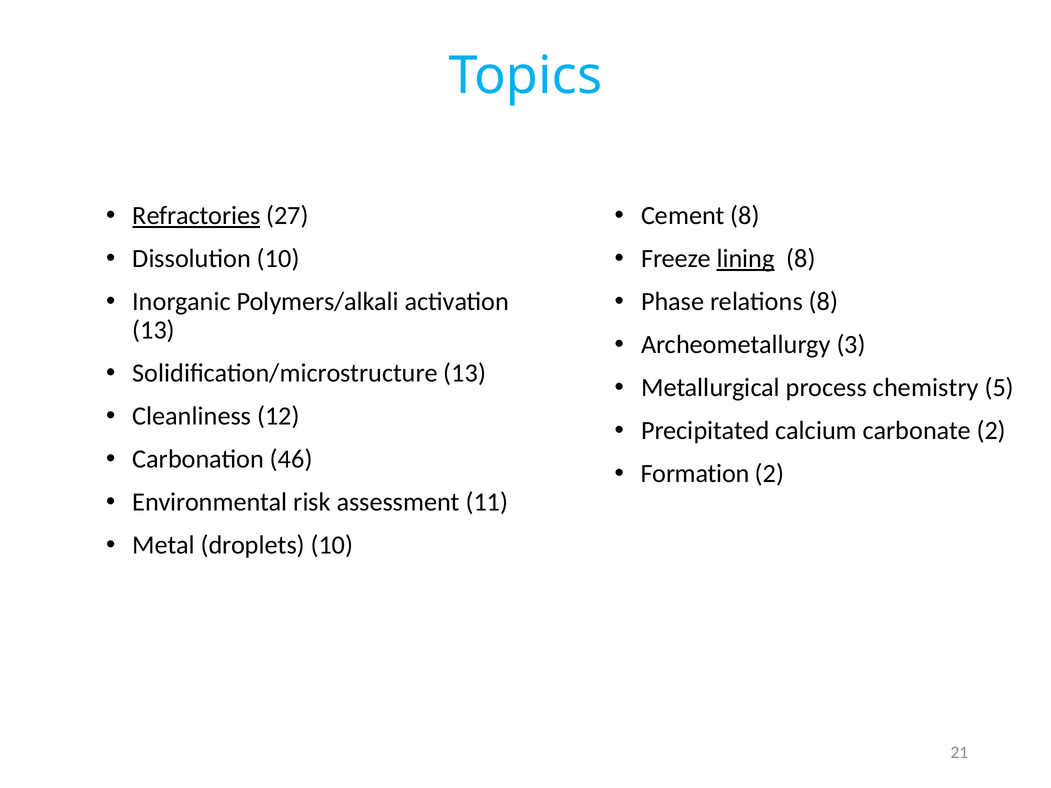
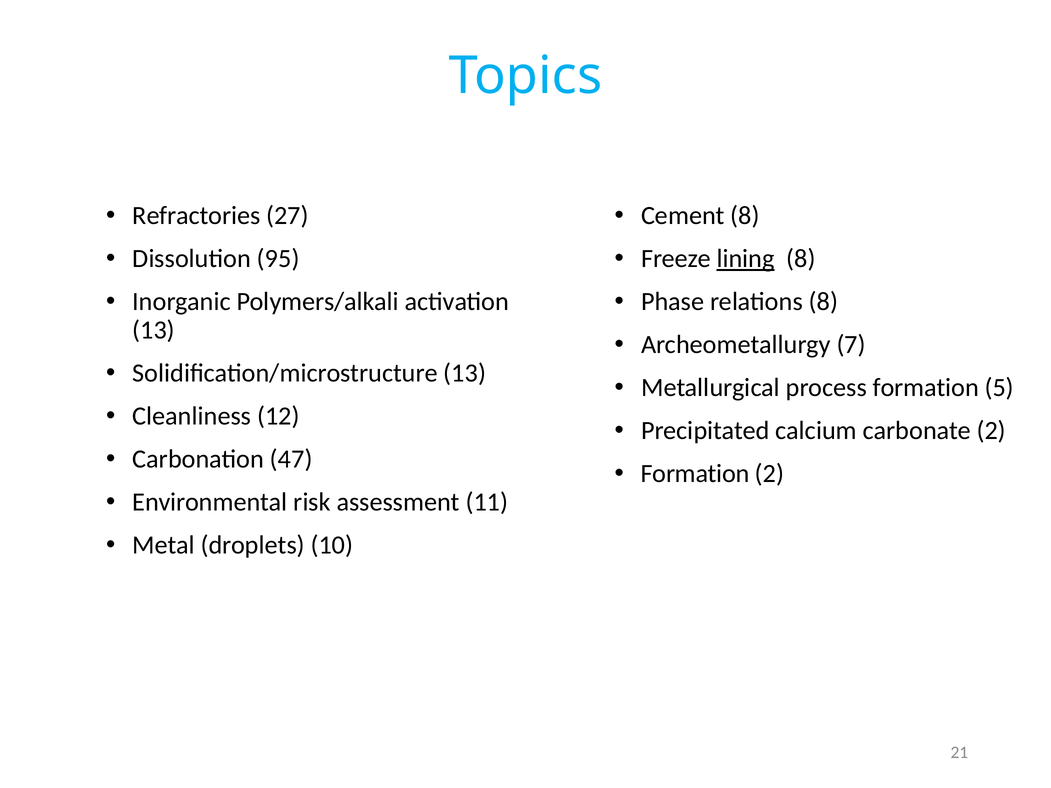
Refractories underline: present -> none
Dissolution 10: 10 -> 95
3: 3 -> 7
process chemistry: chemistry -> formation
46: 46 -> 47
